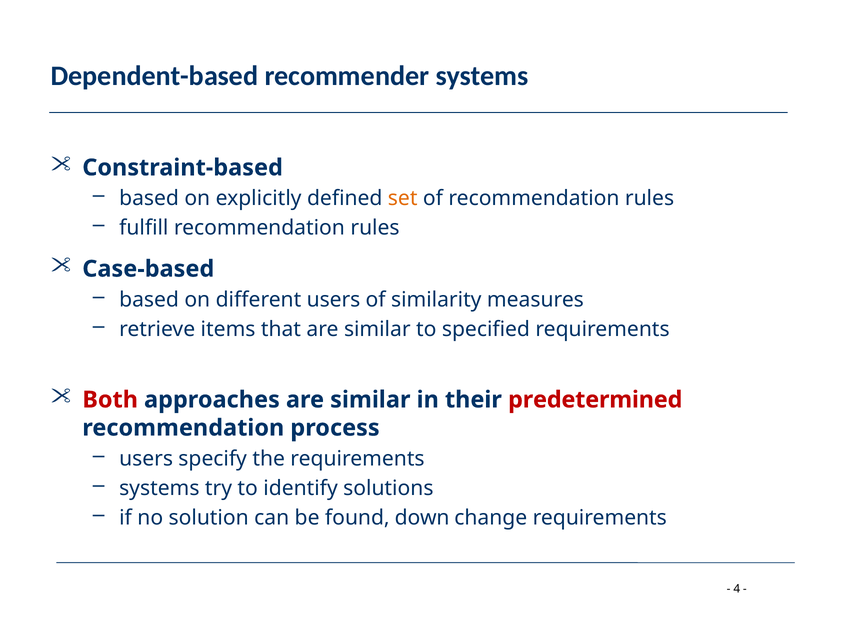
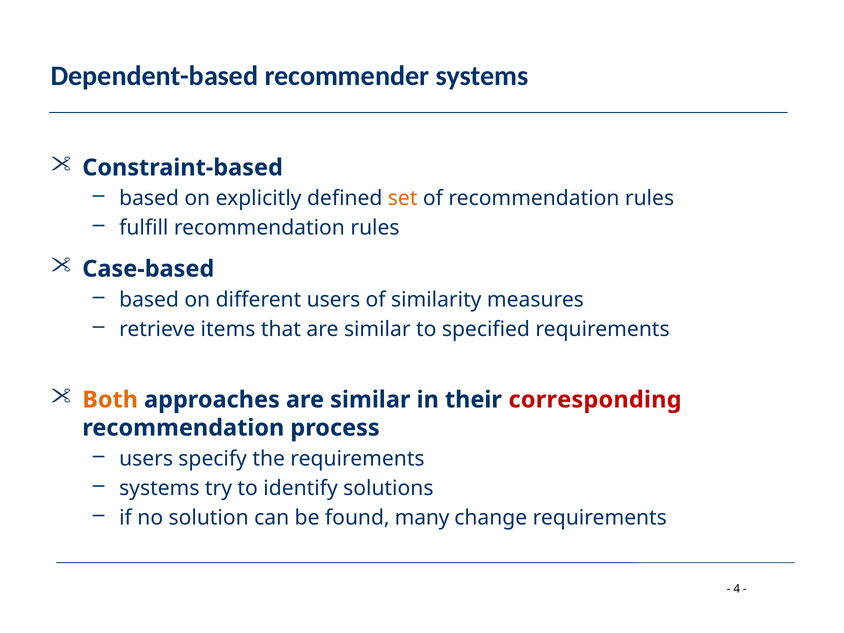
Both colour: red -> orange
predetermined: predetermined -> corresponding
down: down -> many
